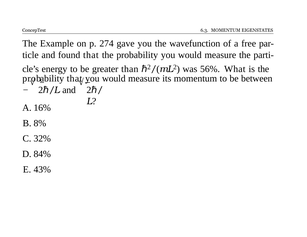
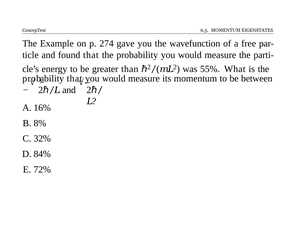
56%: 56% -> 55%
43%: 43% -> 72%
